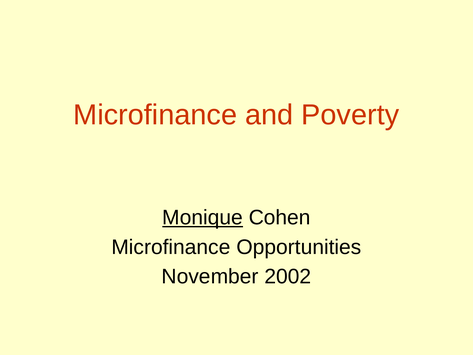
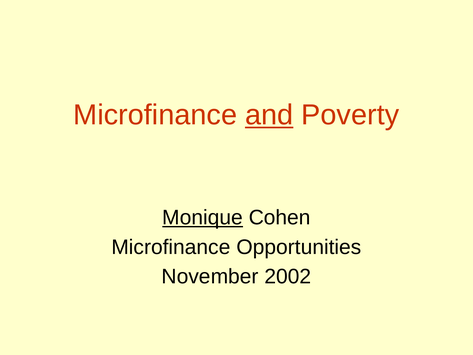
and underline: none -> present
